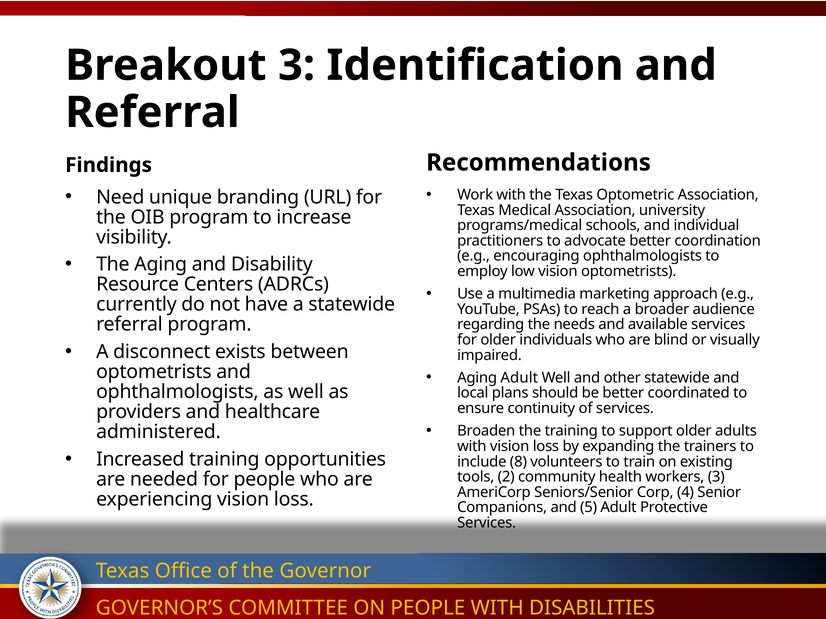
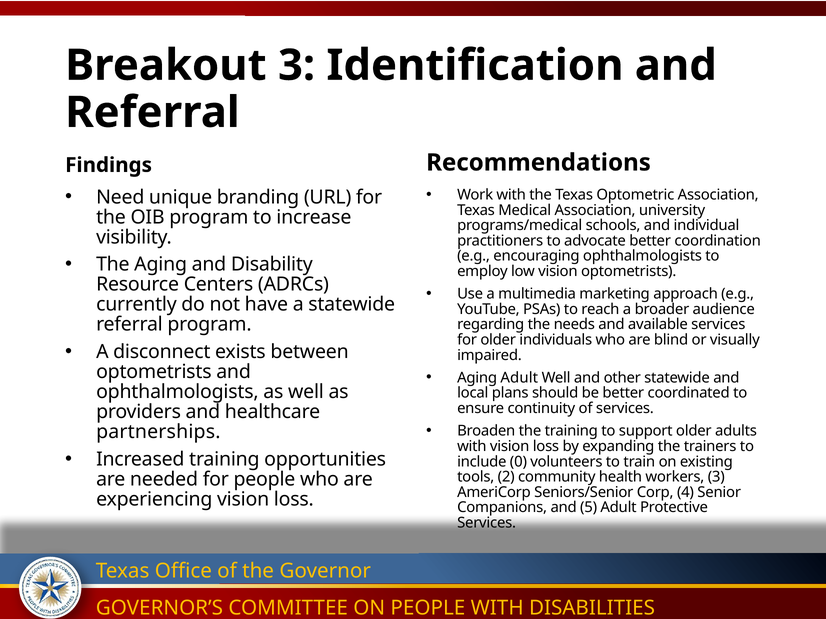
administered: administered -> partnerships
8: 8 -> 0
